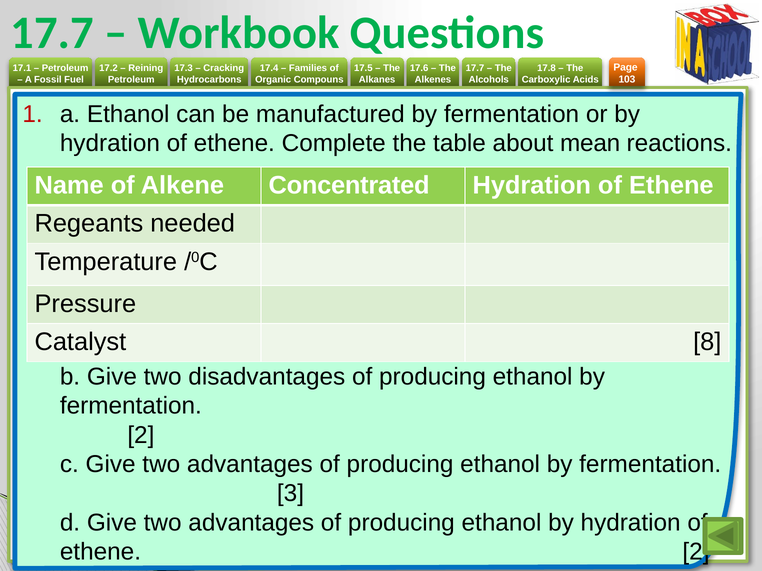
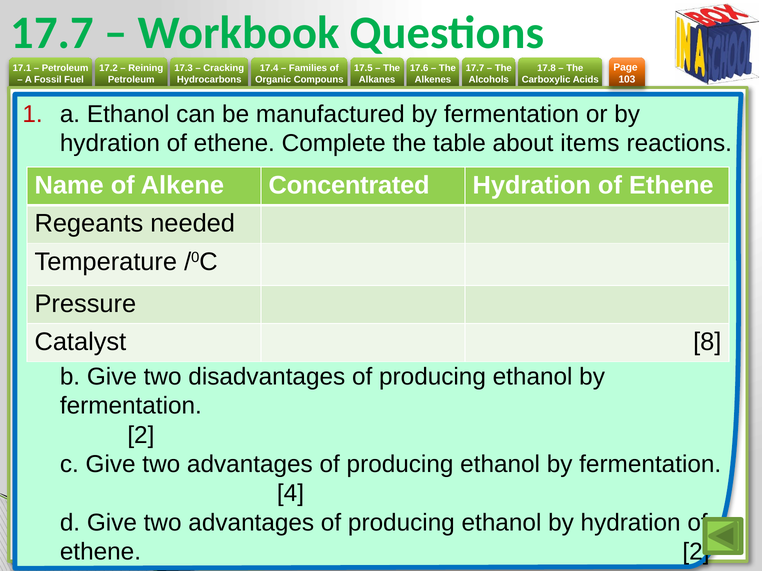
mean: mean -> items
3: 3 -> 4
